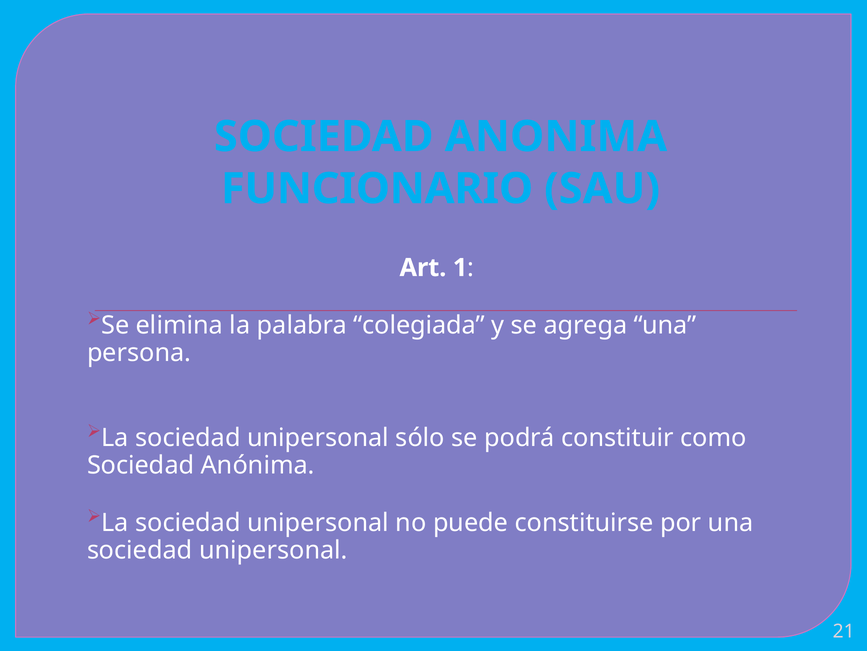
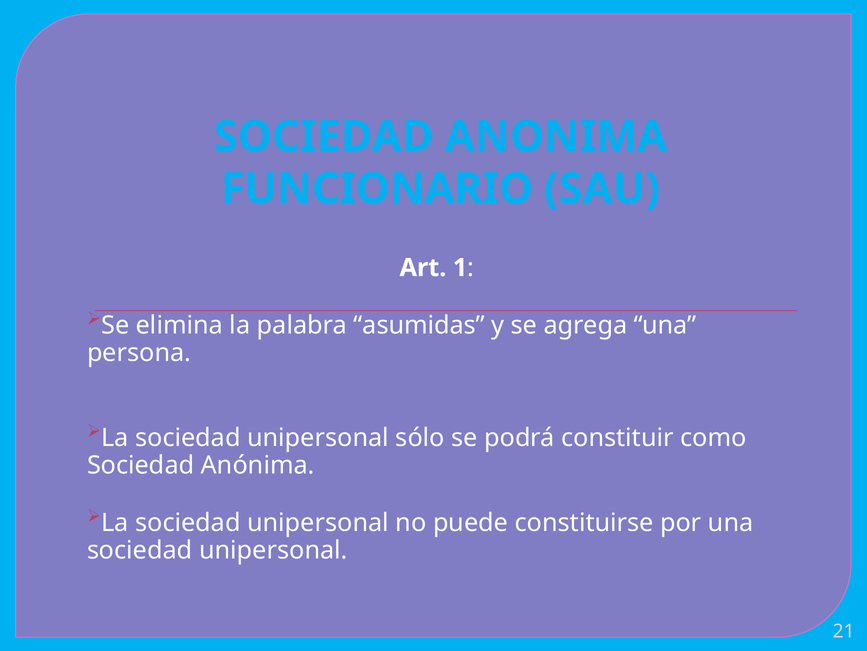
colegiada: colegiada -> asumidas
